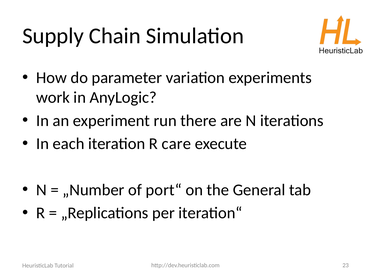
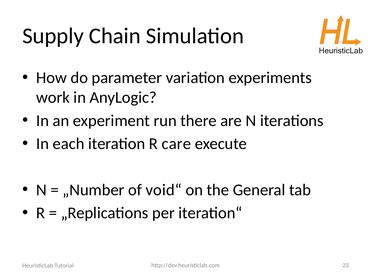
port“: port“ -> void“
